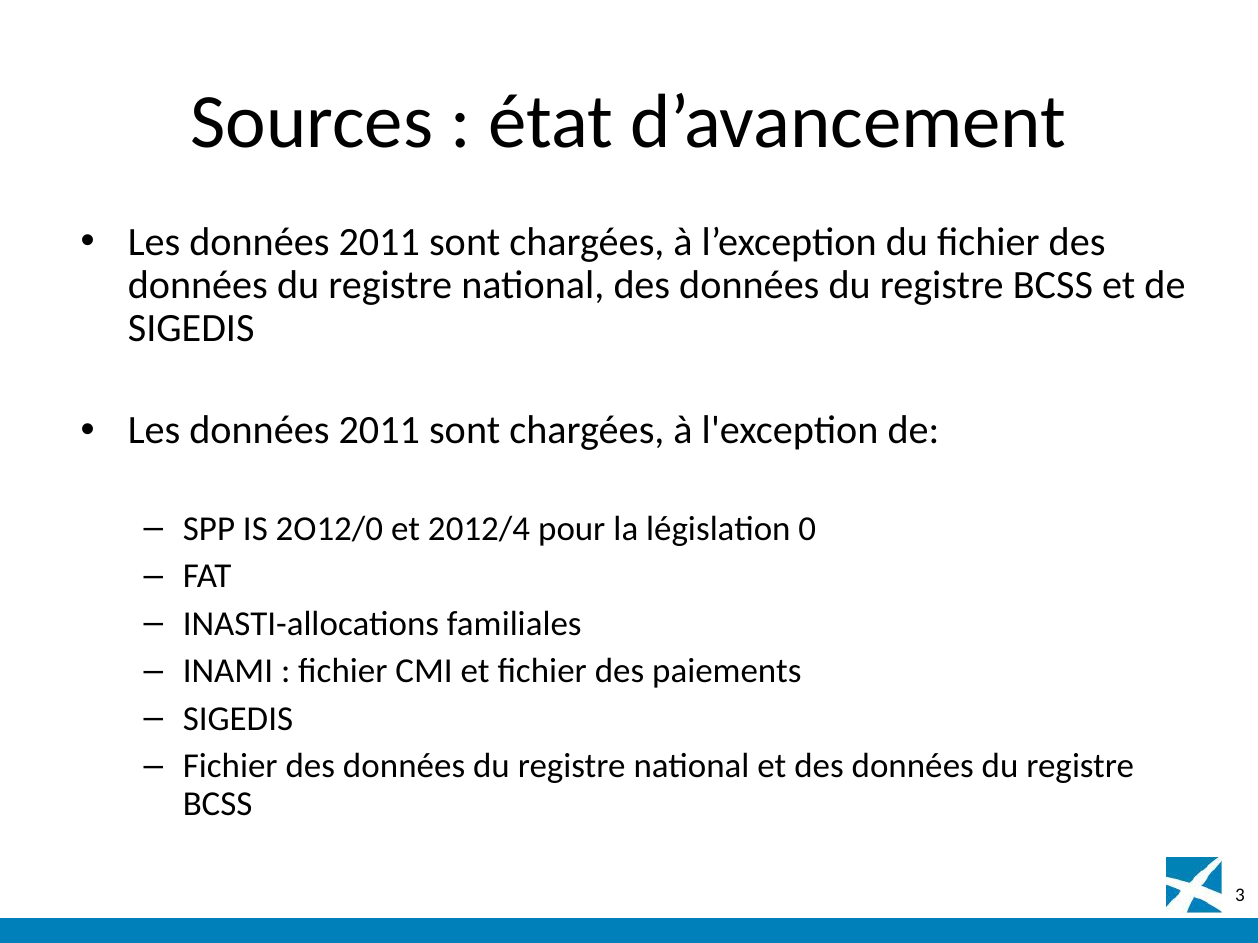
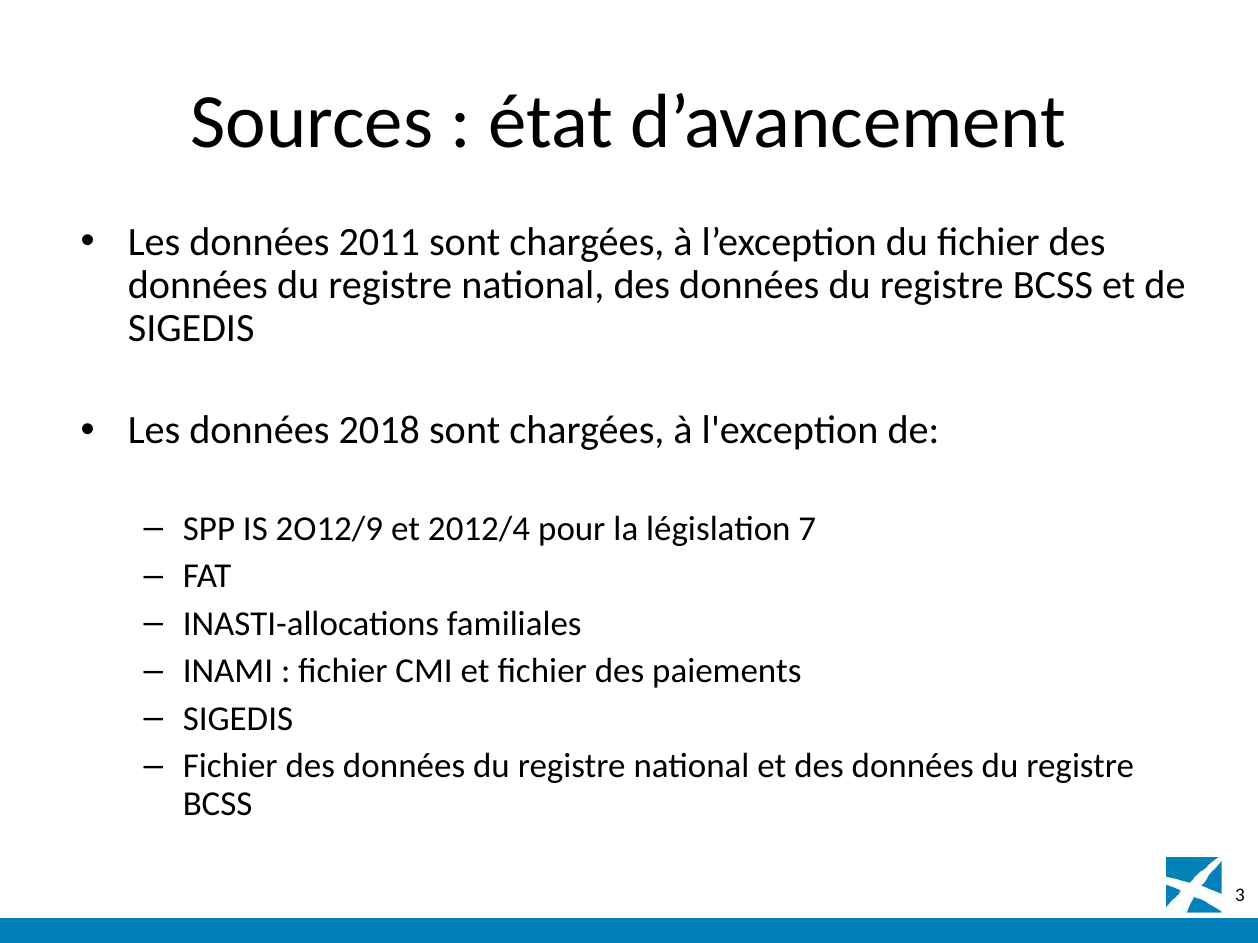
2011 at (379, 431): 2011 -> 2018
2O12/0: 2O12/0 -> 2O12/9
0: 0 -> 7
